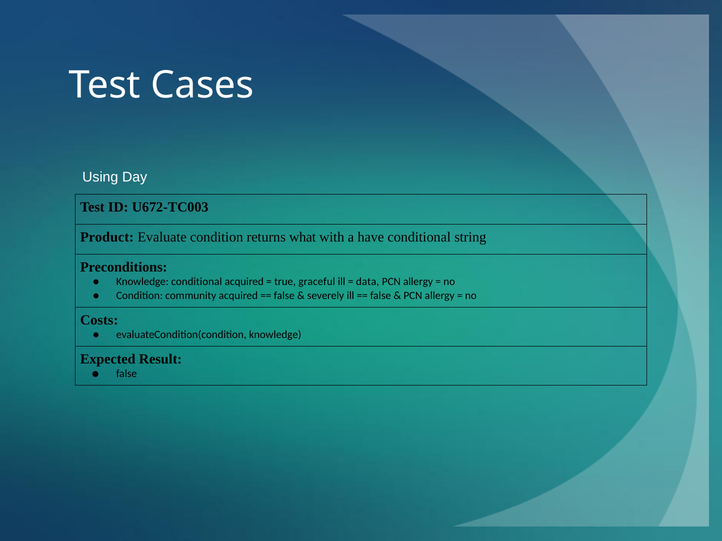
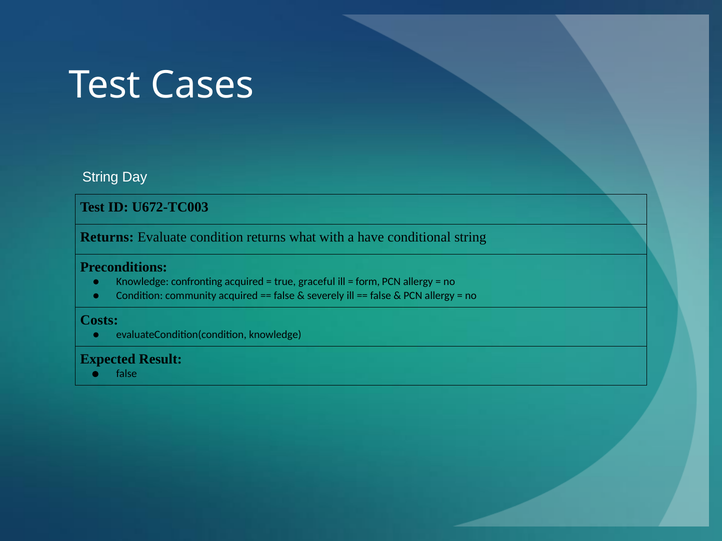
Using at (100, 177): Using -> String
Product at (107, 237): Product -> Returns
Knowledge conditional: conditional -> confronting
data: data -> form
